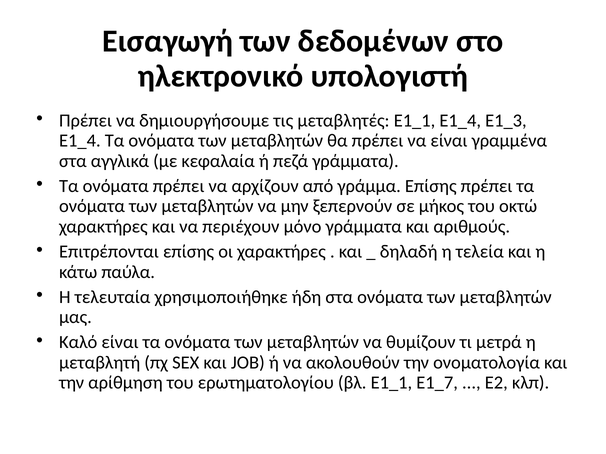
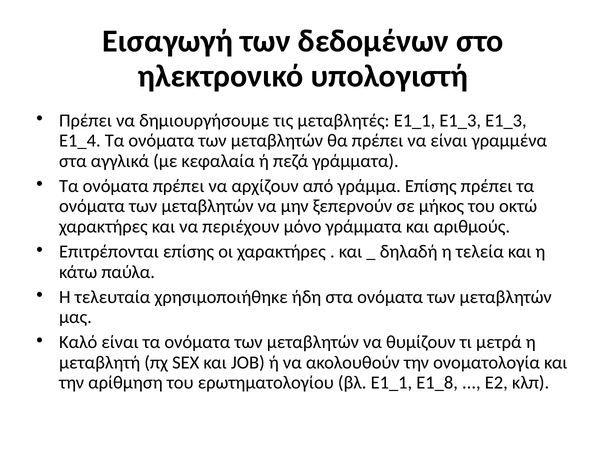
Ε1_1 Ε1_4: Ε1_4 -> Ε1_3
Ε1_7: Ε1_7 -> Ε1_8
